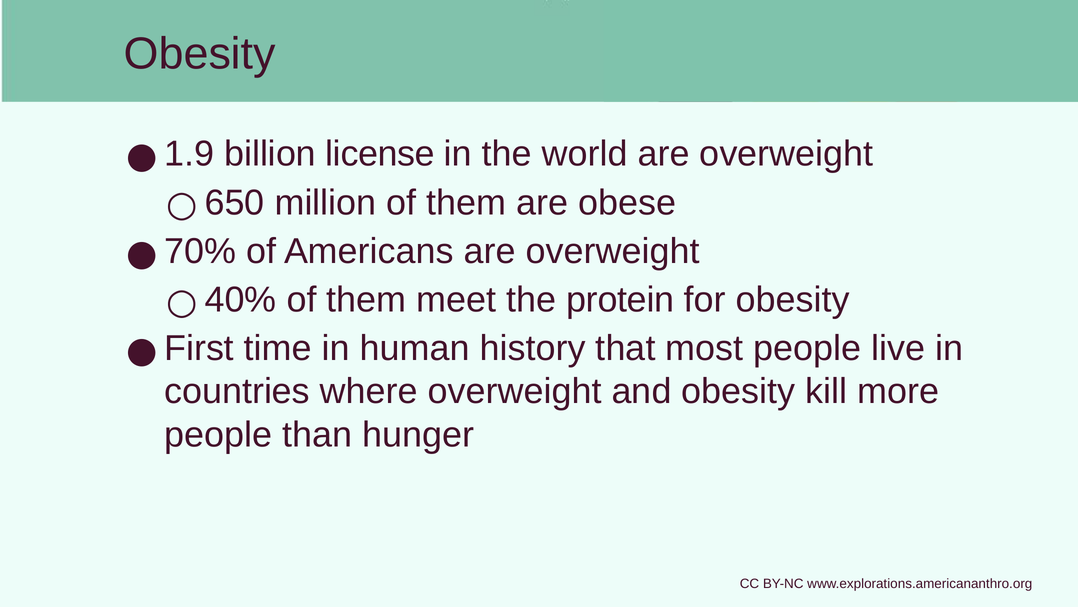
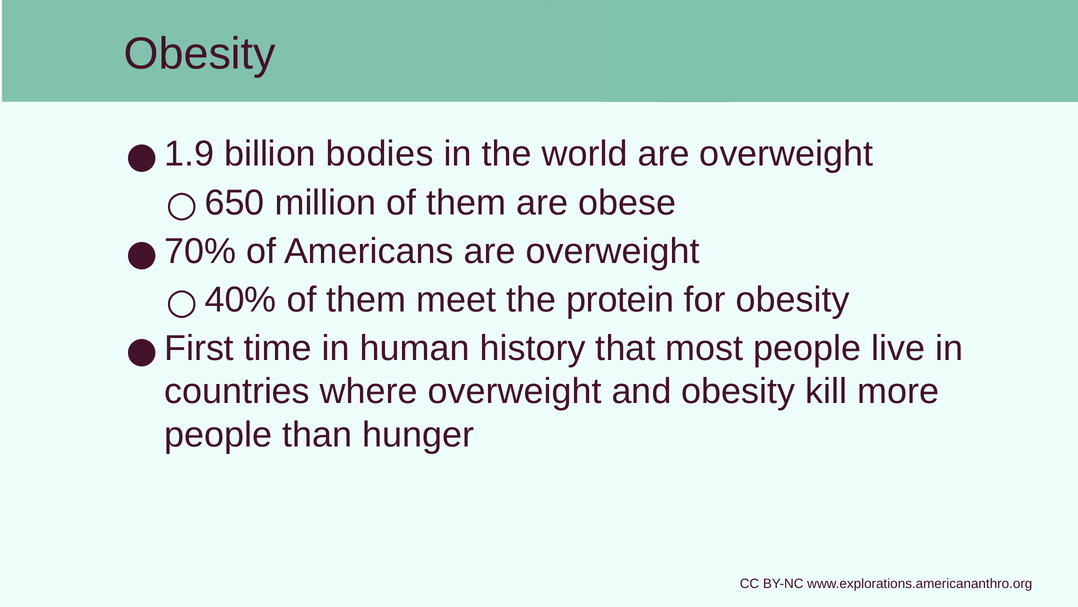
license: license -> bodies
